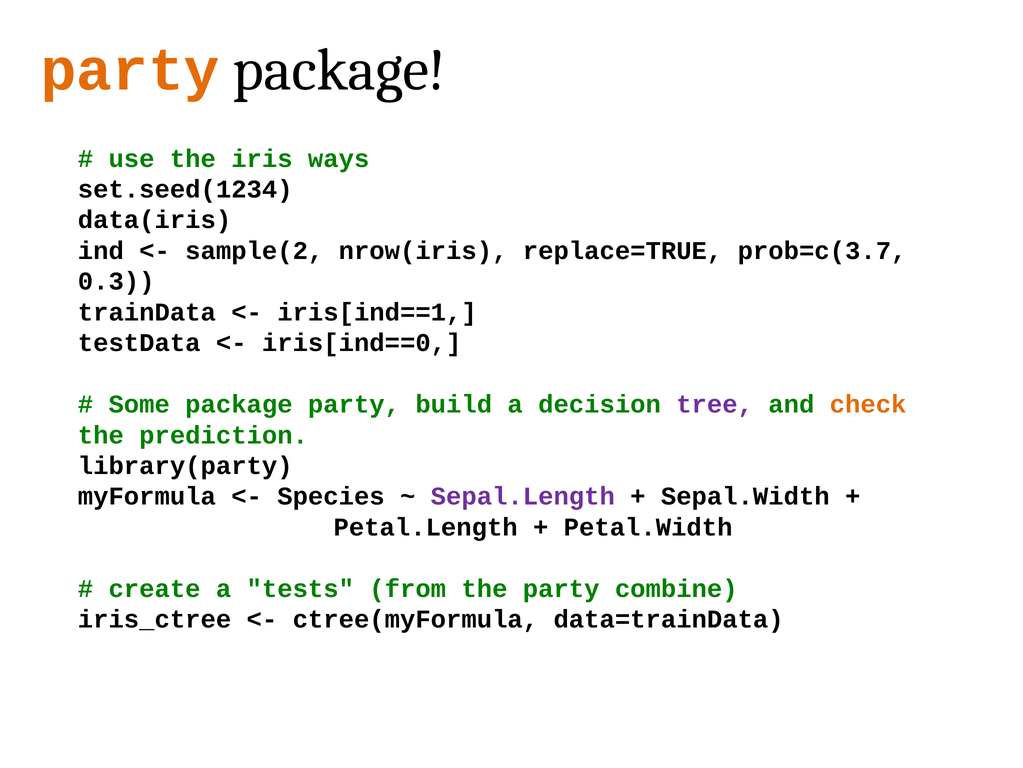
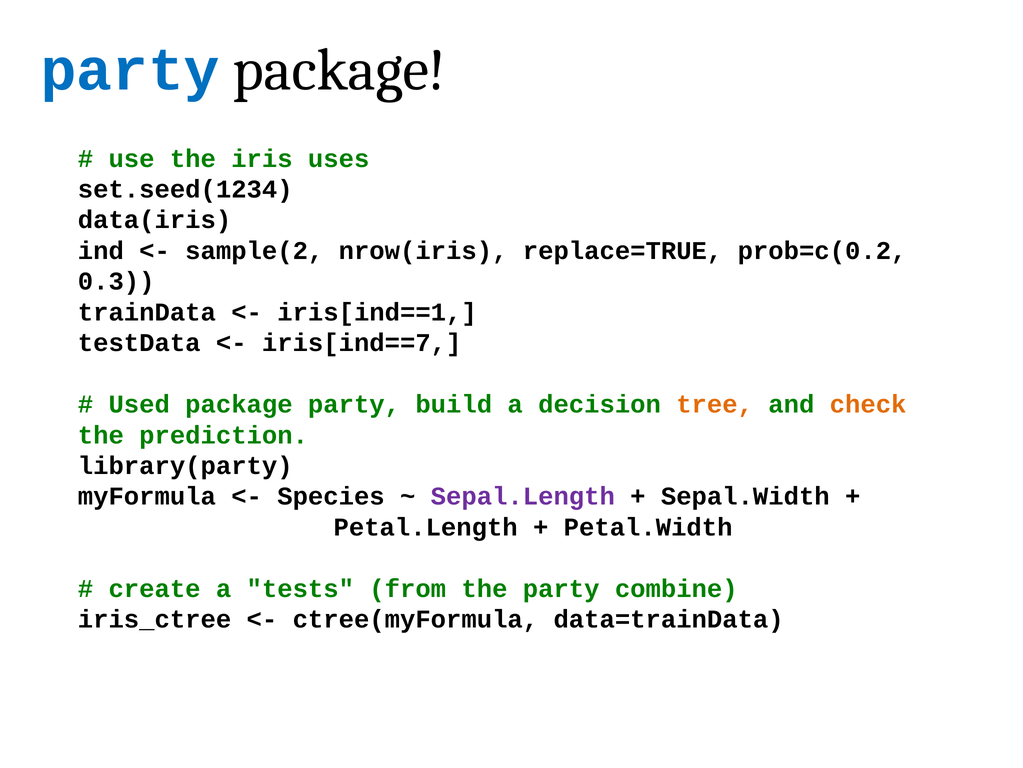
party at (130, 70) colour: orange -> blue
ways: ways -> uses
prob=c(3.7: prob=c(3.7 -> prob=c(0.2
iris[ind==0: iris[ind==0 -> iris[ind==7
Some: Some -> Used
tree colour: purple -> orange
